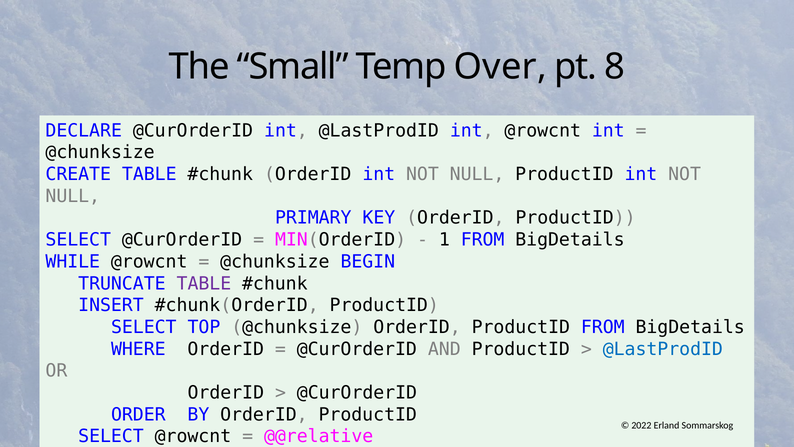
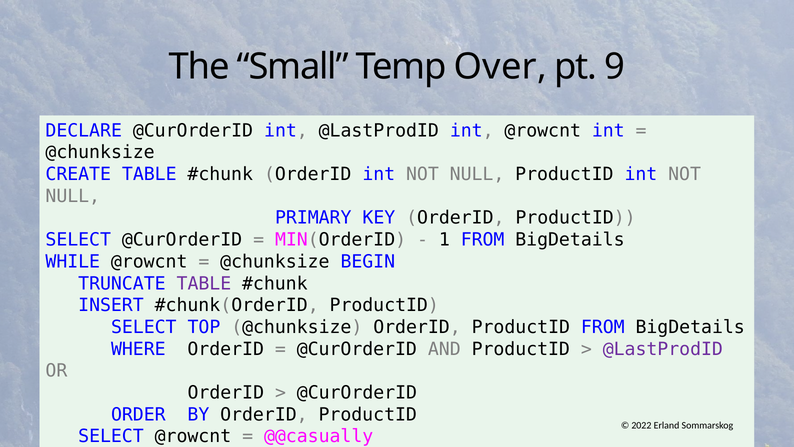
8: 8 -> 9
@LastProdID at (663, 349) colour: blue -> purple
@@relative: @@relative -> @@casually
